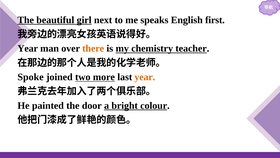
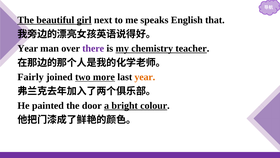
first: first -> that
there colour: orange -> purple
Spoke: Spoke -> Fairly
